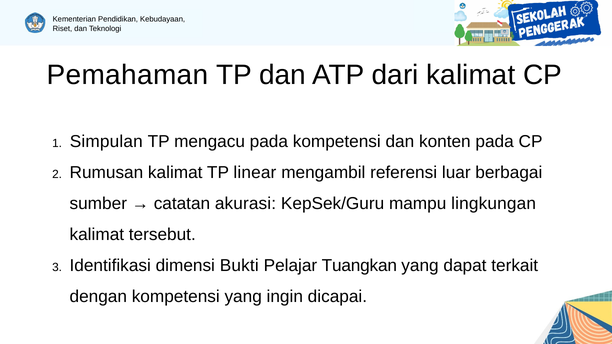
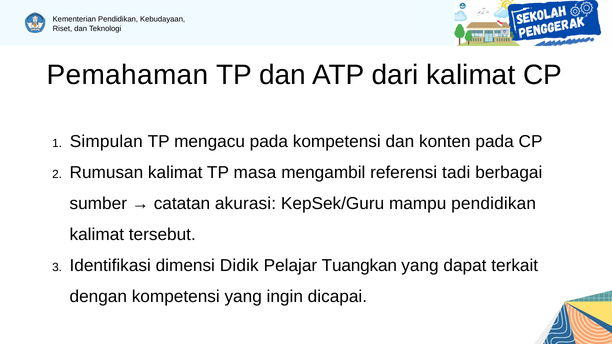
linear: linear -> masa
luar: luar -> tadi
mampu lingkungan: lingkungan -> pendidikan
Bukti: Bukti -> Didik
